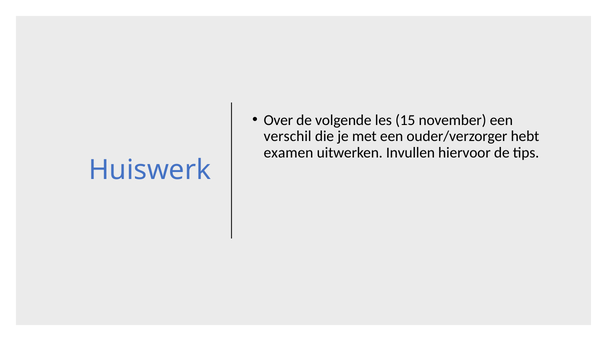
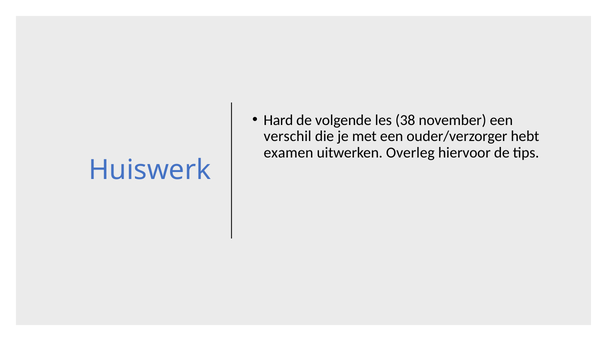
Over: Over -> Hard
15: 15 -> 38
Invullen: Invullen -> Overleg
